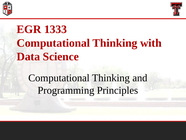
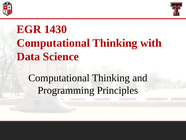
1333: 1333 -> 1430
